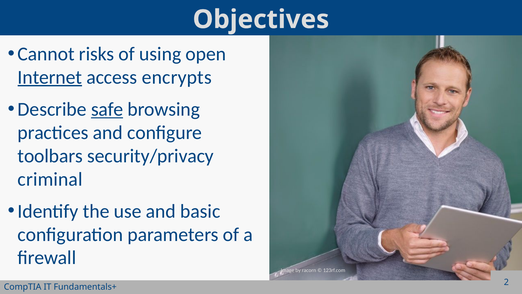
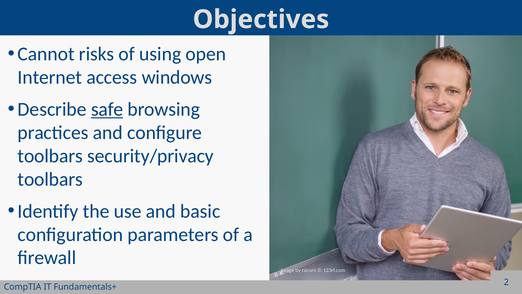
Internet underline: present -> none
encrypts: encrypts -> windows
criminal at (50, 179): criminal -> toolbars
